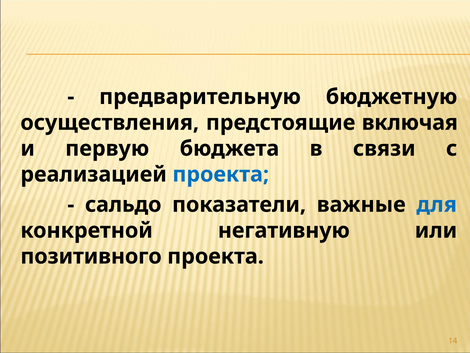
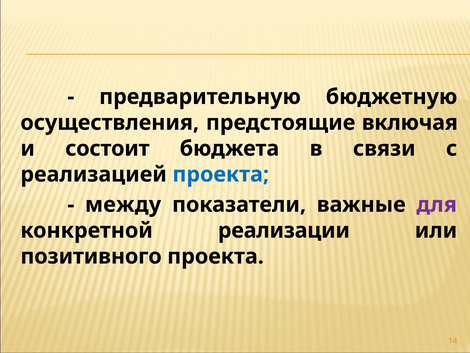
первую: первую -> состоит
сальдо: сальдо -> между
для colour: blue -> purple
негативную: негативную -> реализации
